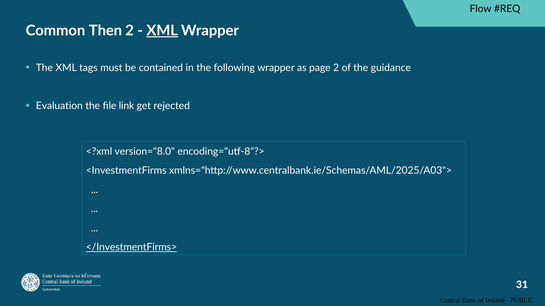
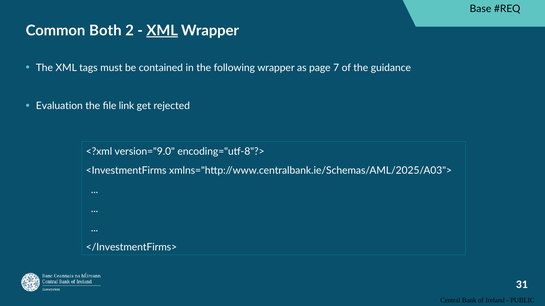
Flow: Flow -> Base
Then: Then -> Both
page 2: 2 -> 7
version="8.0: version="8.0 -> version="9.0
</InvestmentFirms> underline: present -> none
